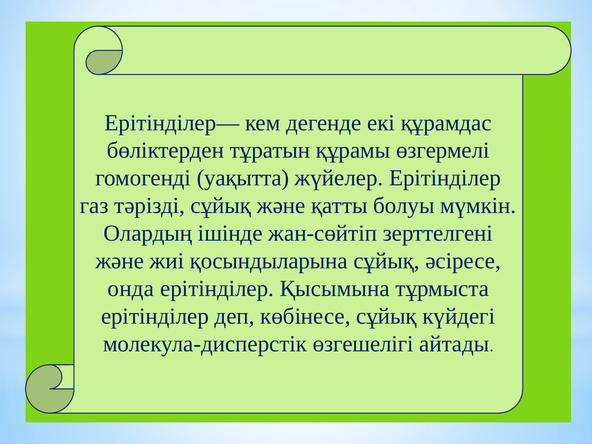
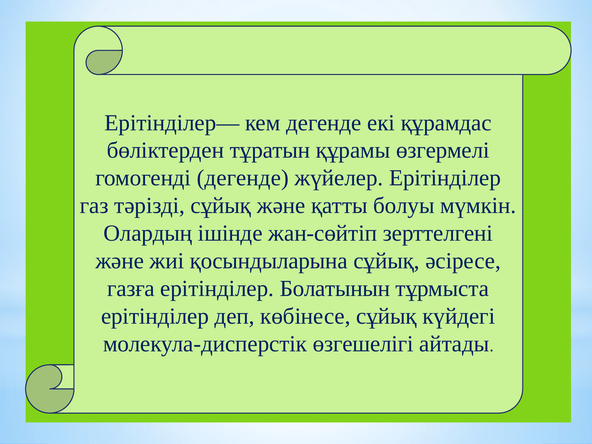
гомогенді уақытта: уақытта -> дегенде
онда: онда -> газға
Қысымына: Қысымына -> Болатынын
